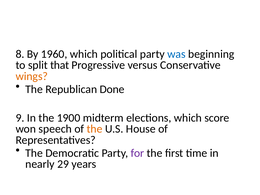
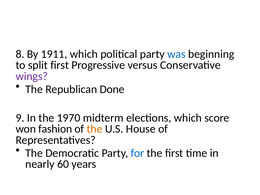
1960: 1960 -> 1911
split that: that -> first
wings colour: orange -> purple
1900: 1900 -> 1970
speech: speech -> fashion
for colour: purple -> blue
29: 29 -> 60
